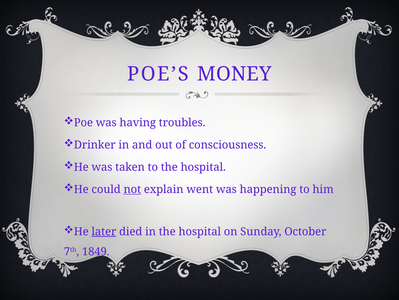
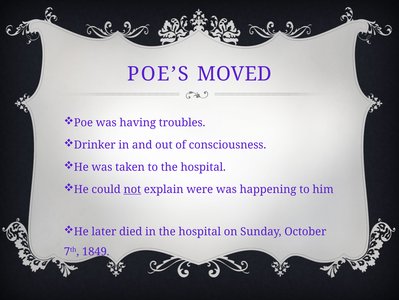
MONEY: MONEY -> MOVED
went: went -> were
later underline: present -> none
